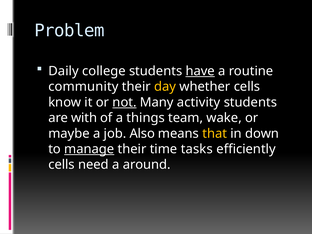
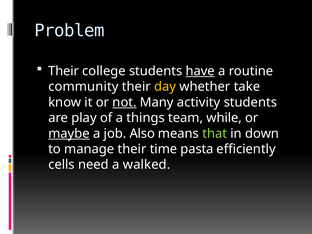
Daily at (64, 71): Daily -> Their
whether cells: cells -> take
with: with -> play
wake: wake -> while
maybe underline: none -> present
that colour: yellow -> light green
manage underline: present -> none
tasks: tasks -> pasta
around: around -> walked
